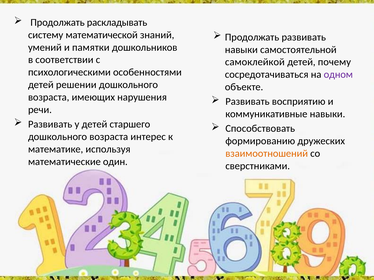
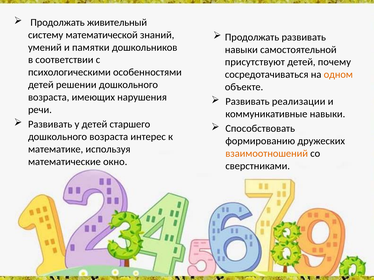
раскладывать: раскладывать -> живительный
самоклейкой: самоклейкой -> присутствуют
одном colour: purple -> orange
восприятию: восприятию -> реализации
один: один -> окно
